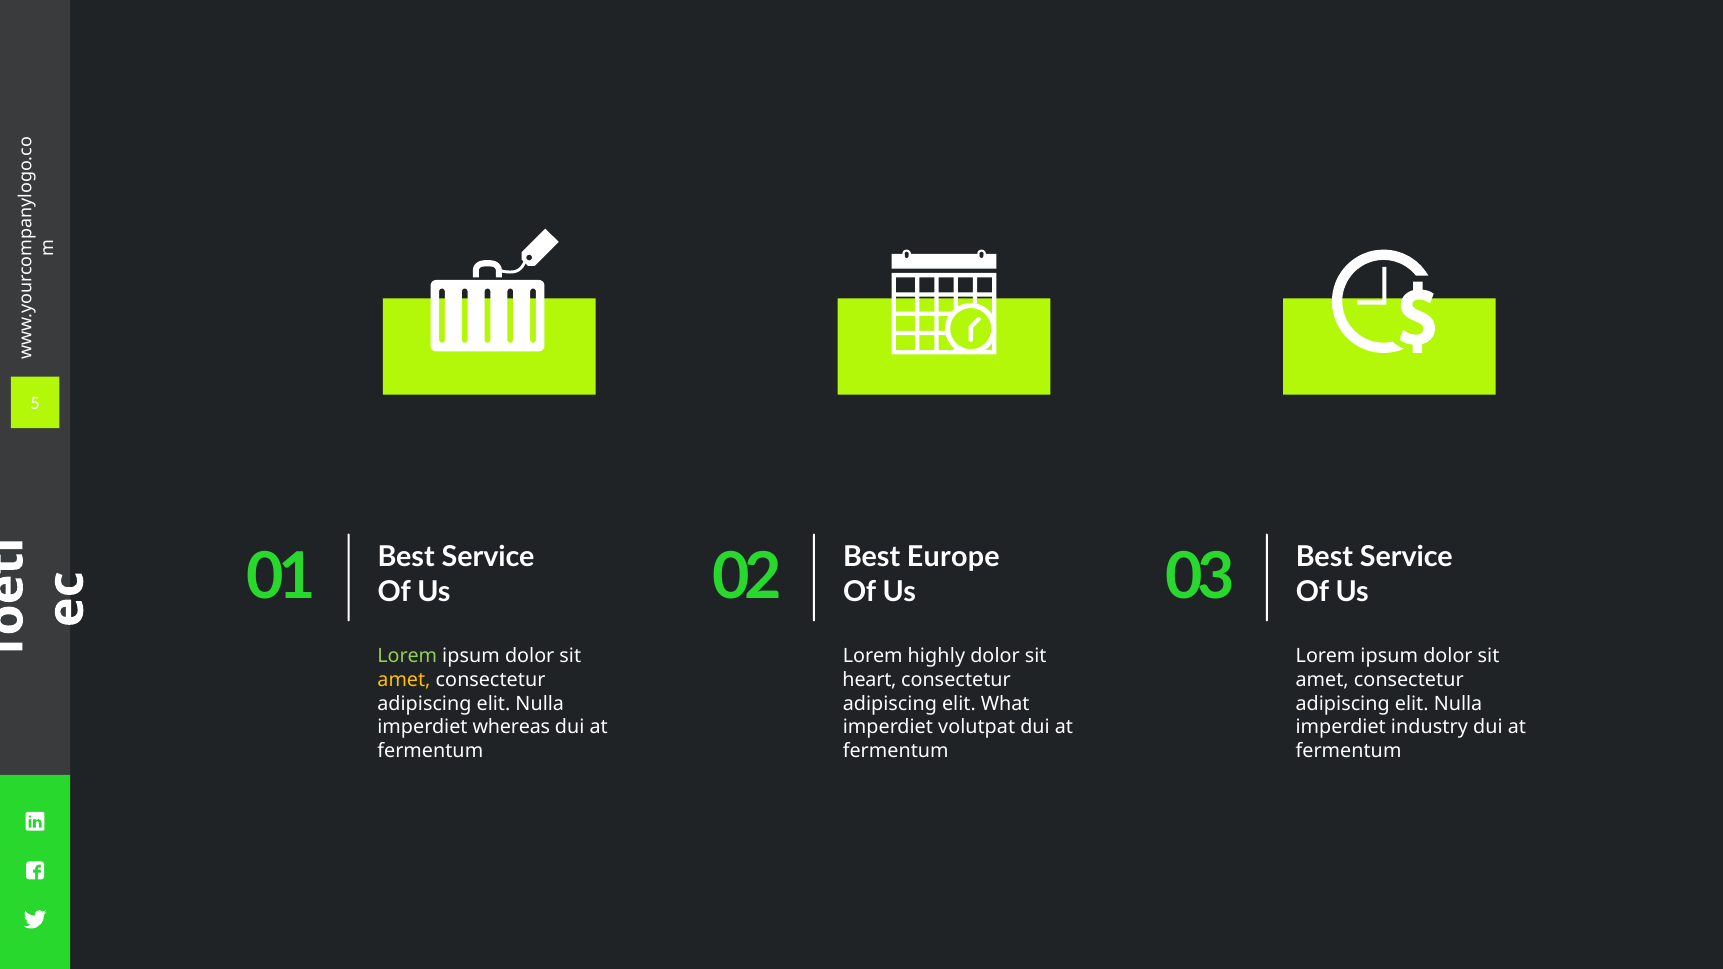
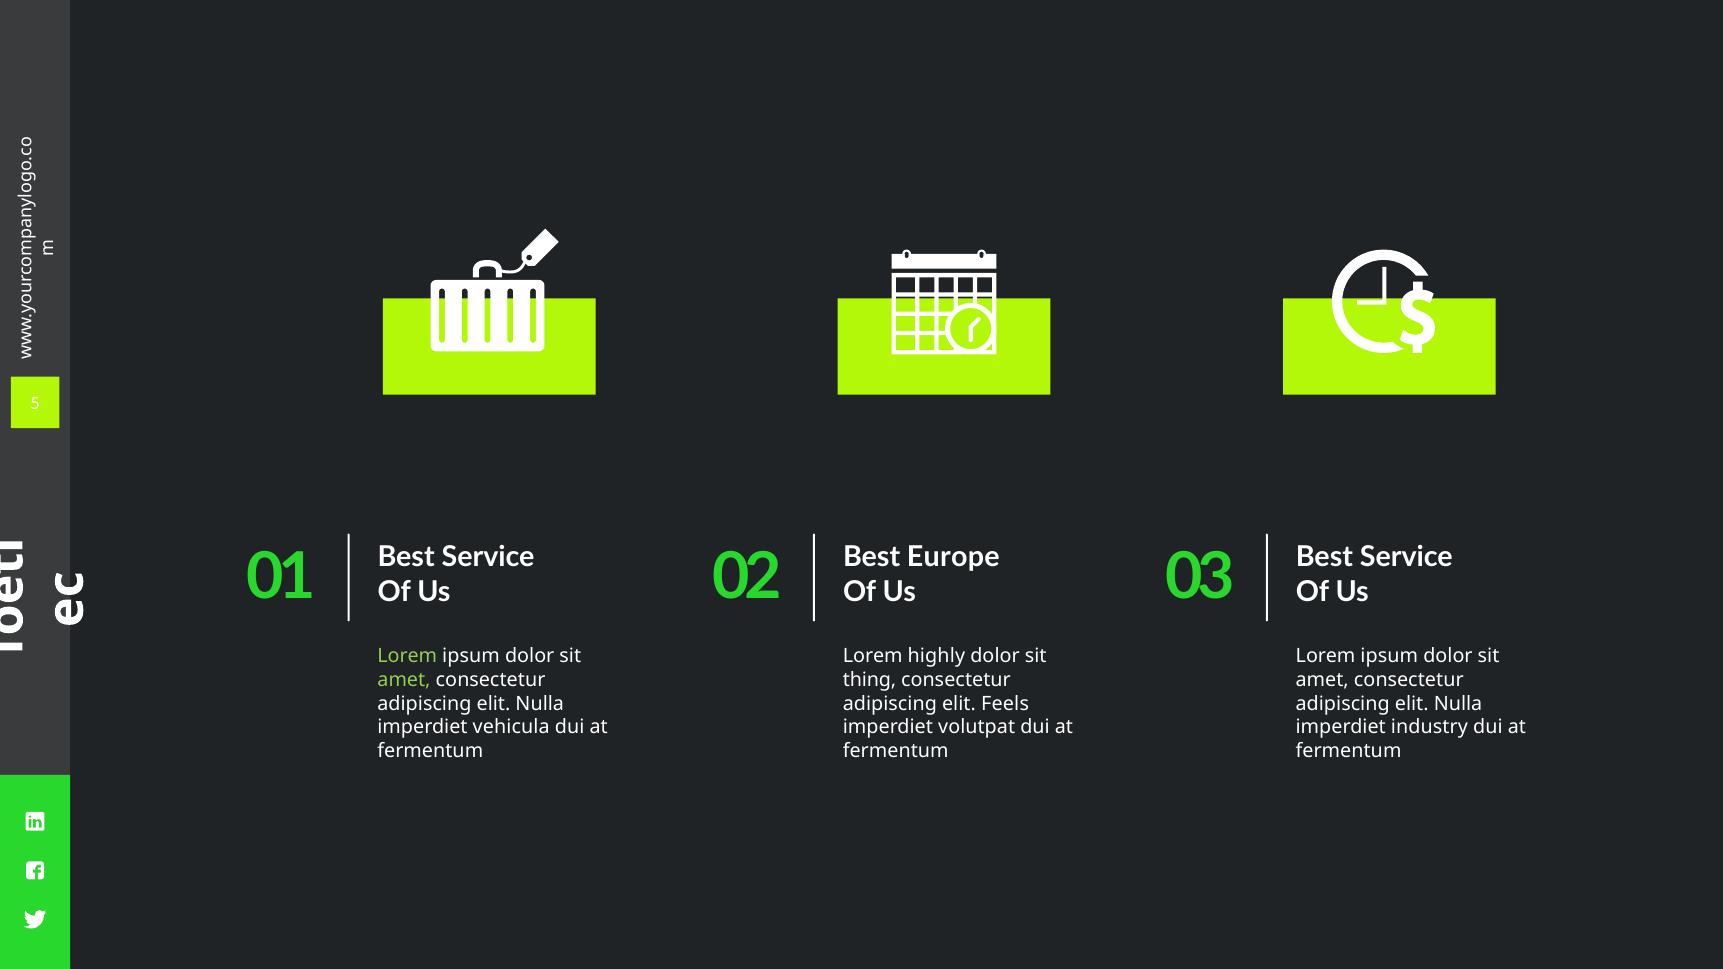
amet at (404, 680) colour: yellow -> light green
heart: heart -> thing
What: What -> Feels
whereas: whereas -> vehicula
